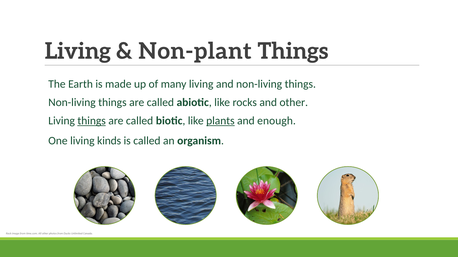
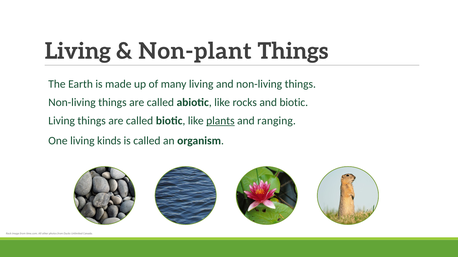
and other: other -> biotic
things at (92, 121) underline: present -> none
enough: enough -> ranging
